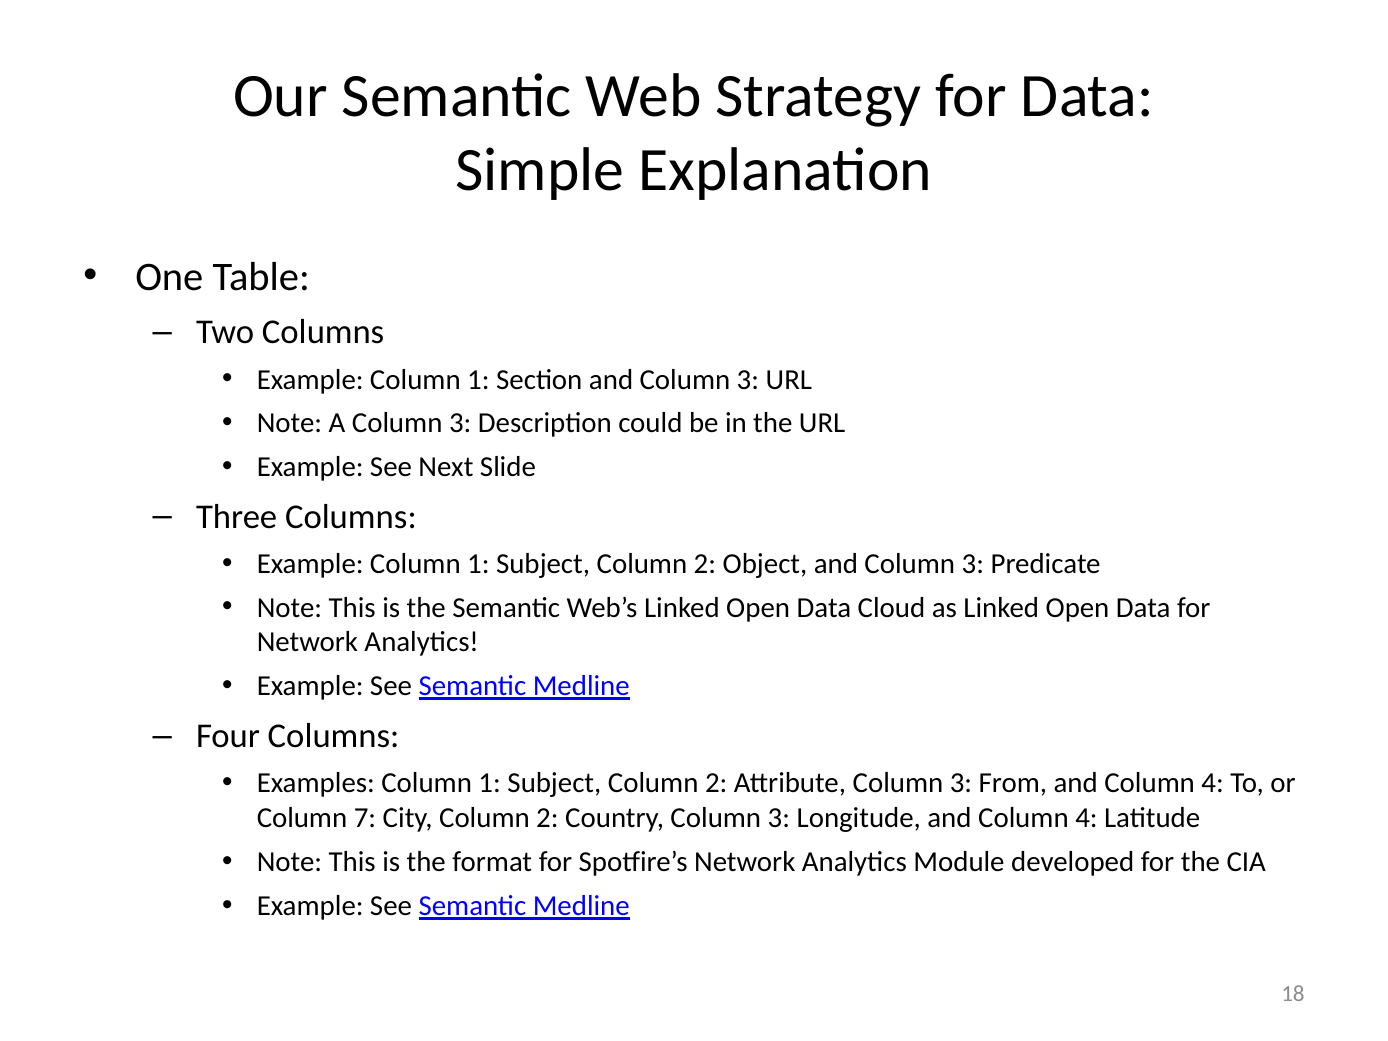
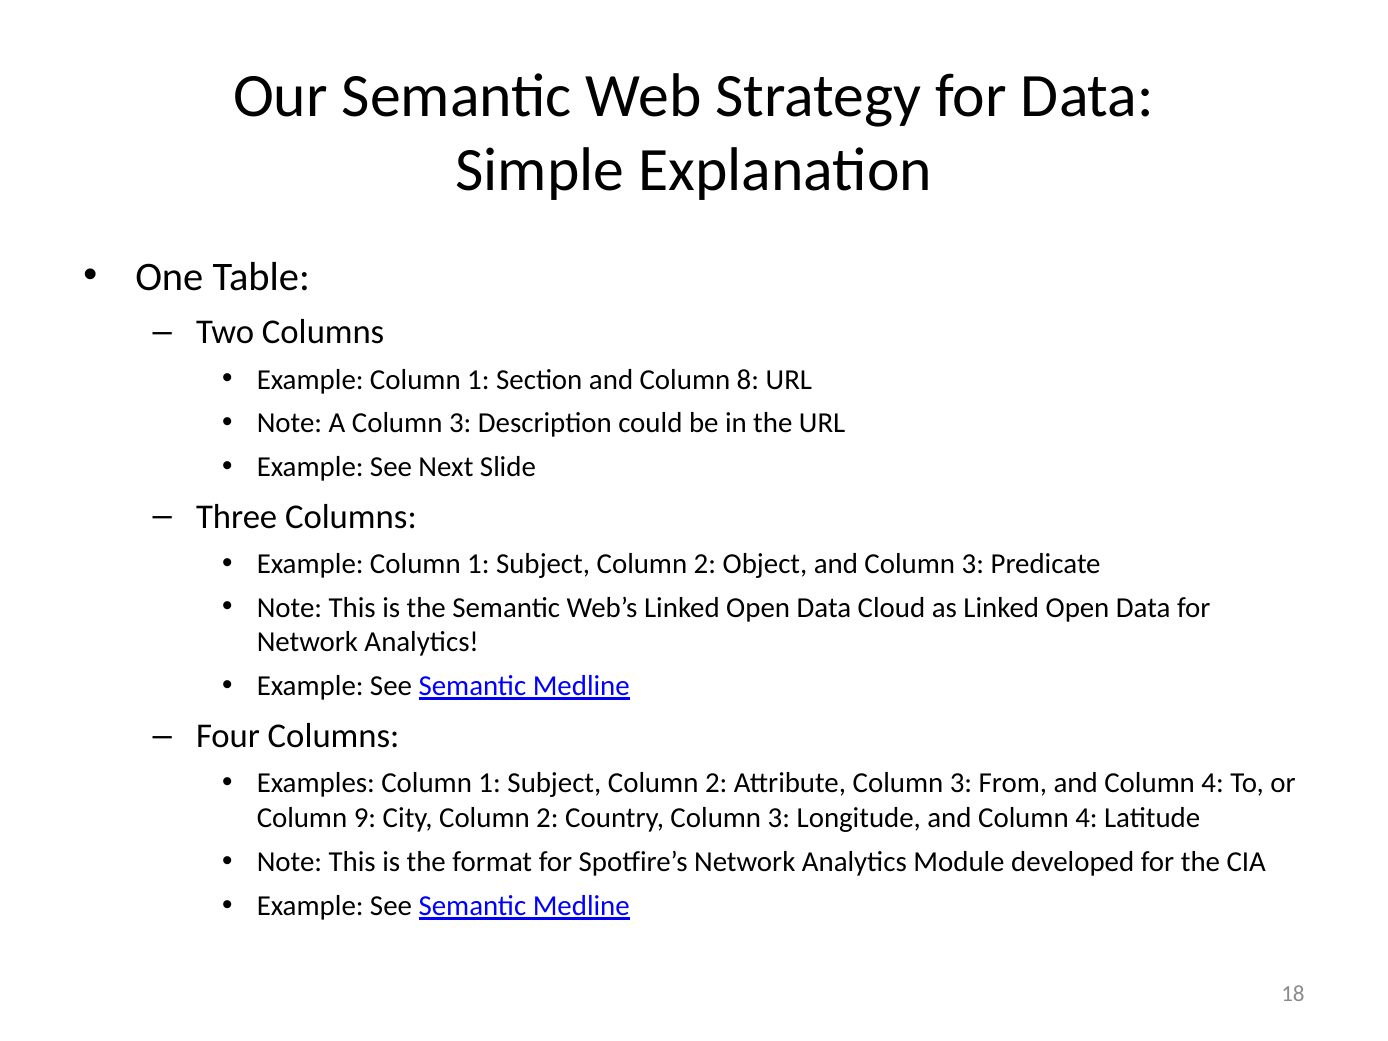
Section and Column 3: 3 -> 8
7: 7 -> 9
